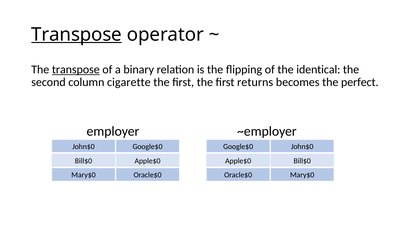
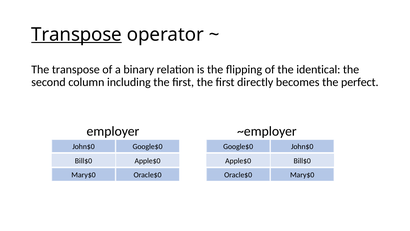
transpose at (76, 69) underline: present -> none
cigarette: cigarette -> including
returns: returns -> directly
